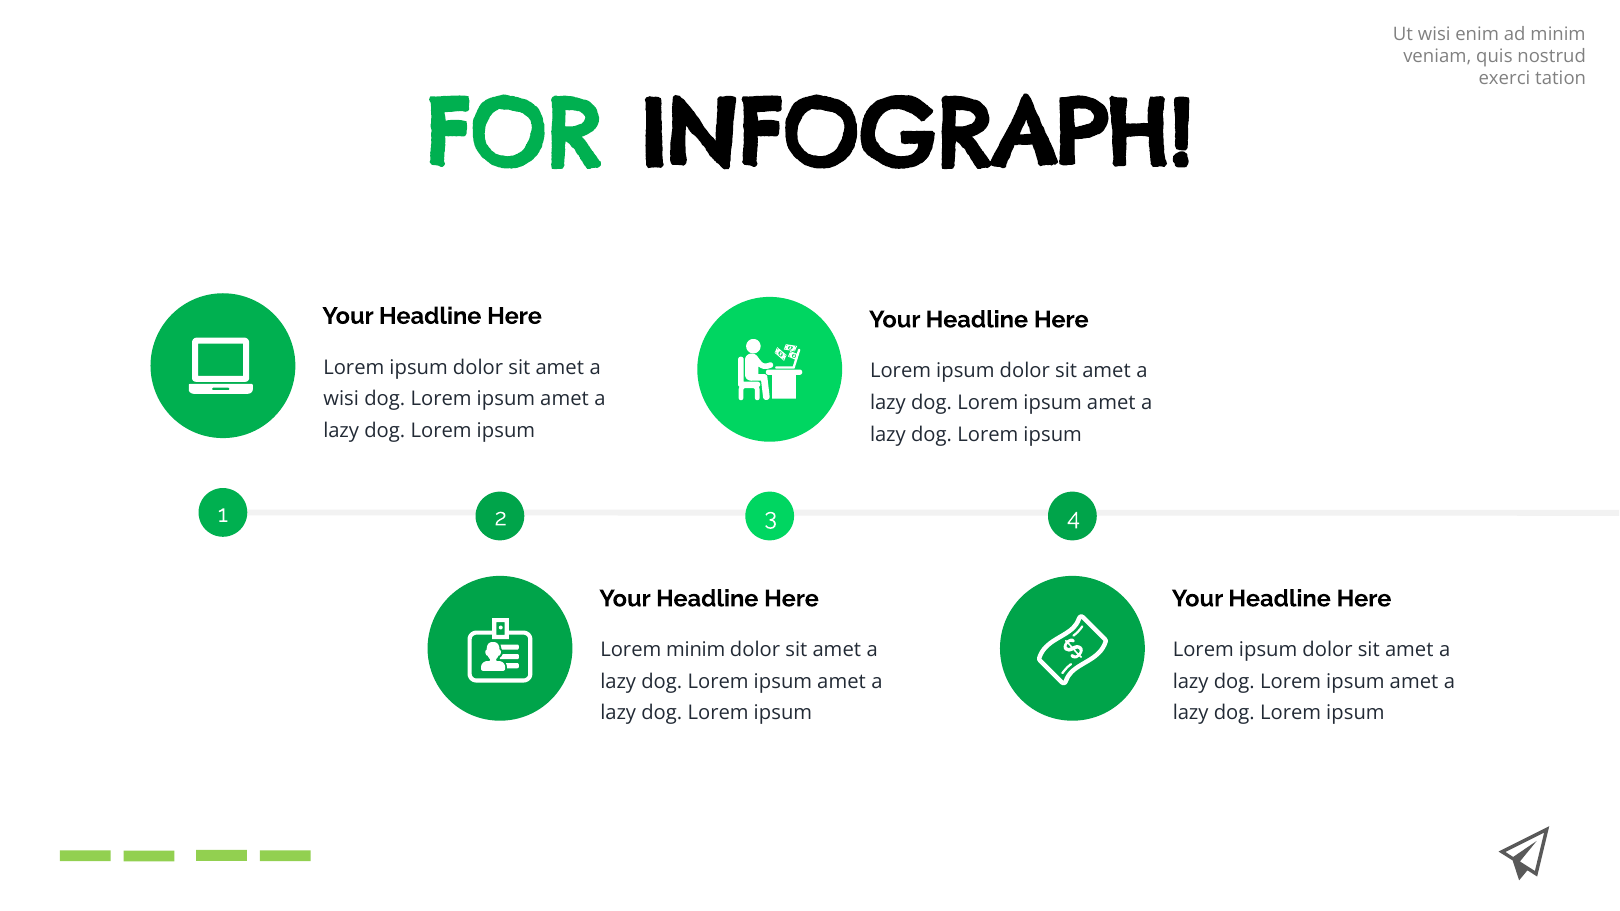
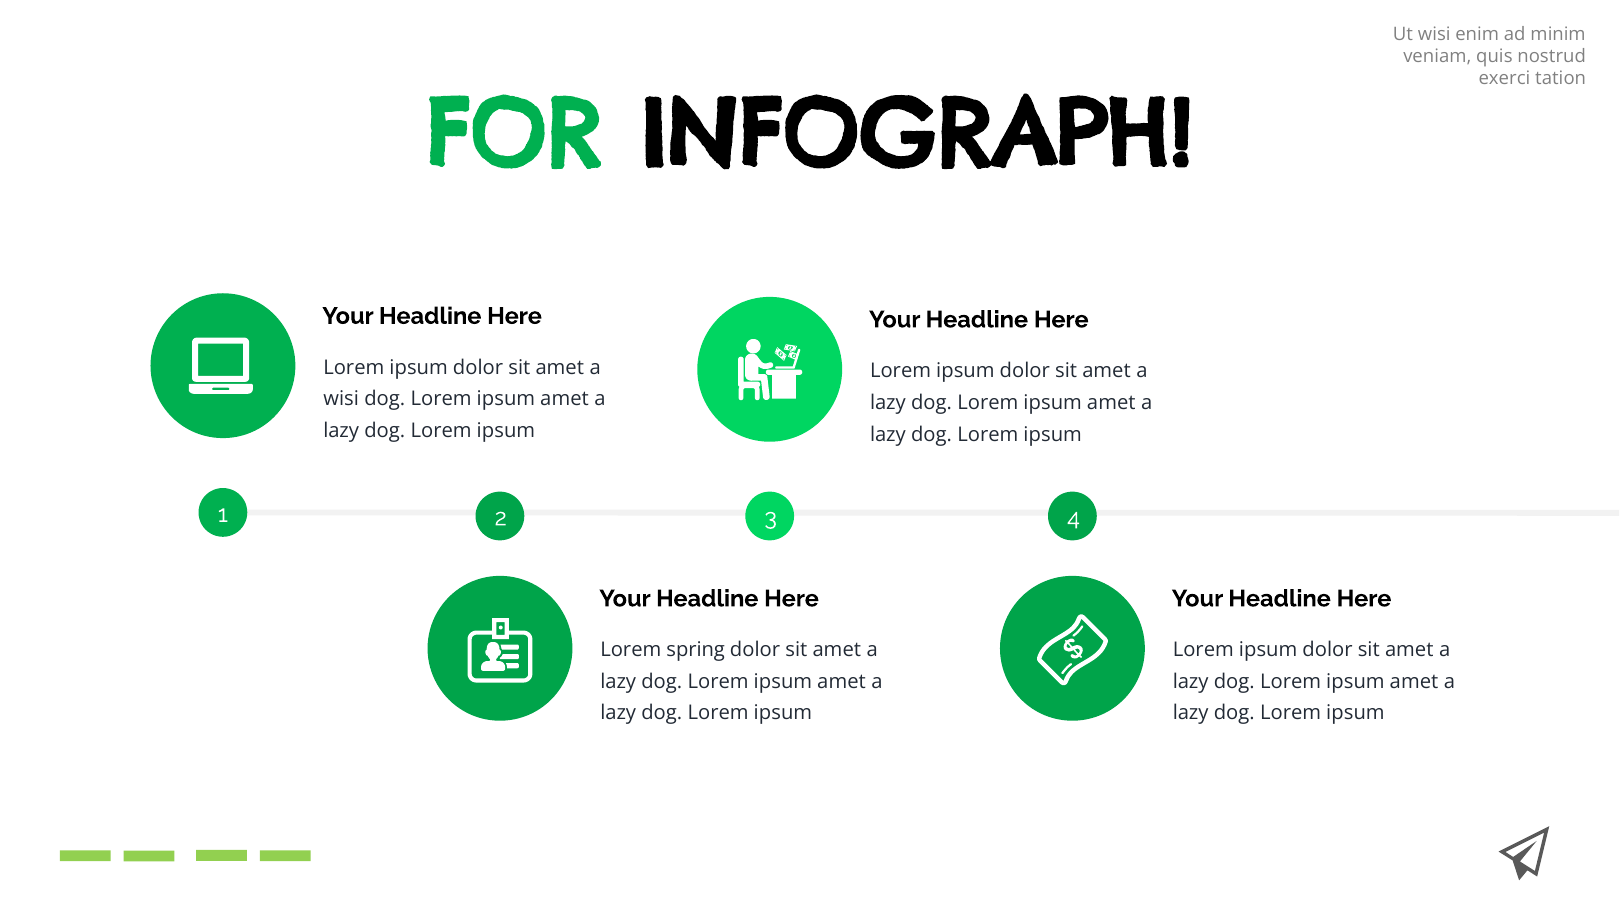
Lorem minim: minim -> spring
